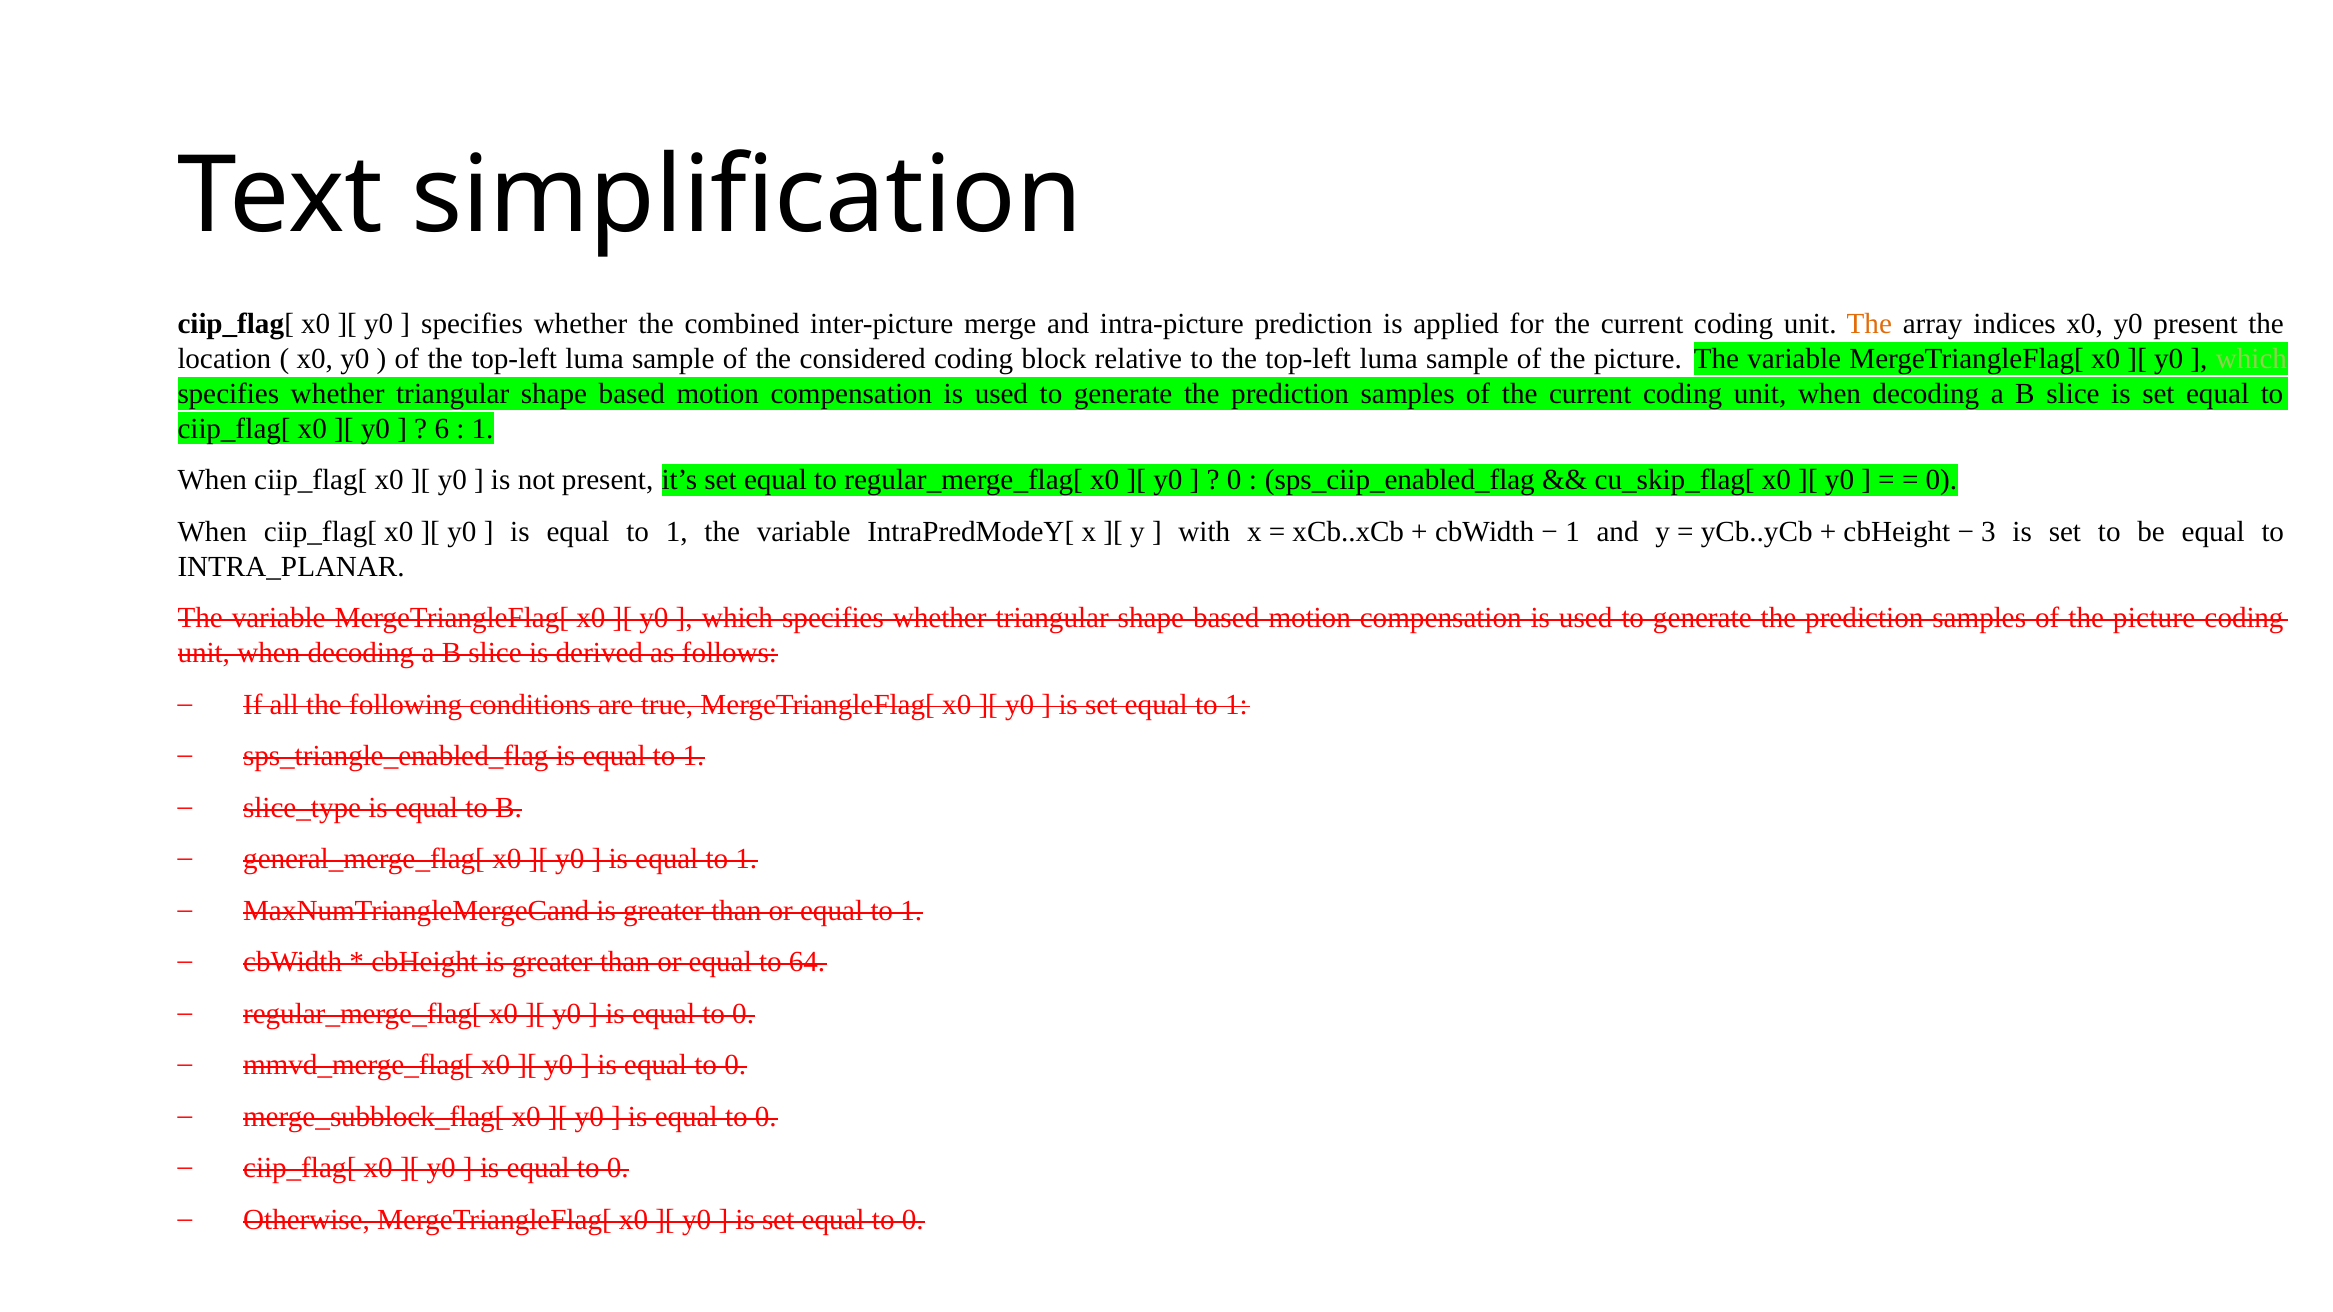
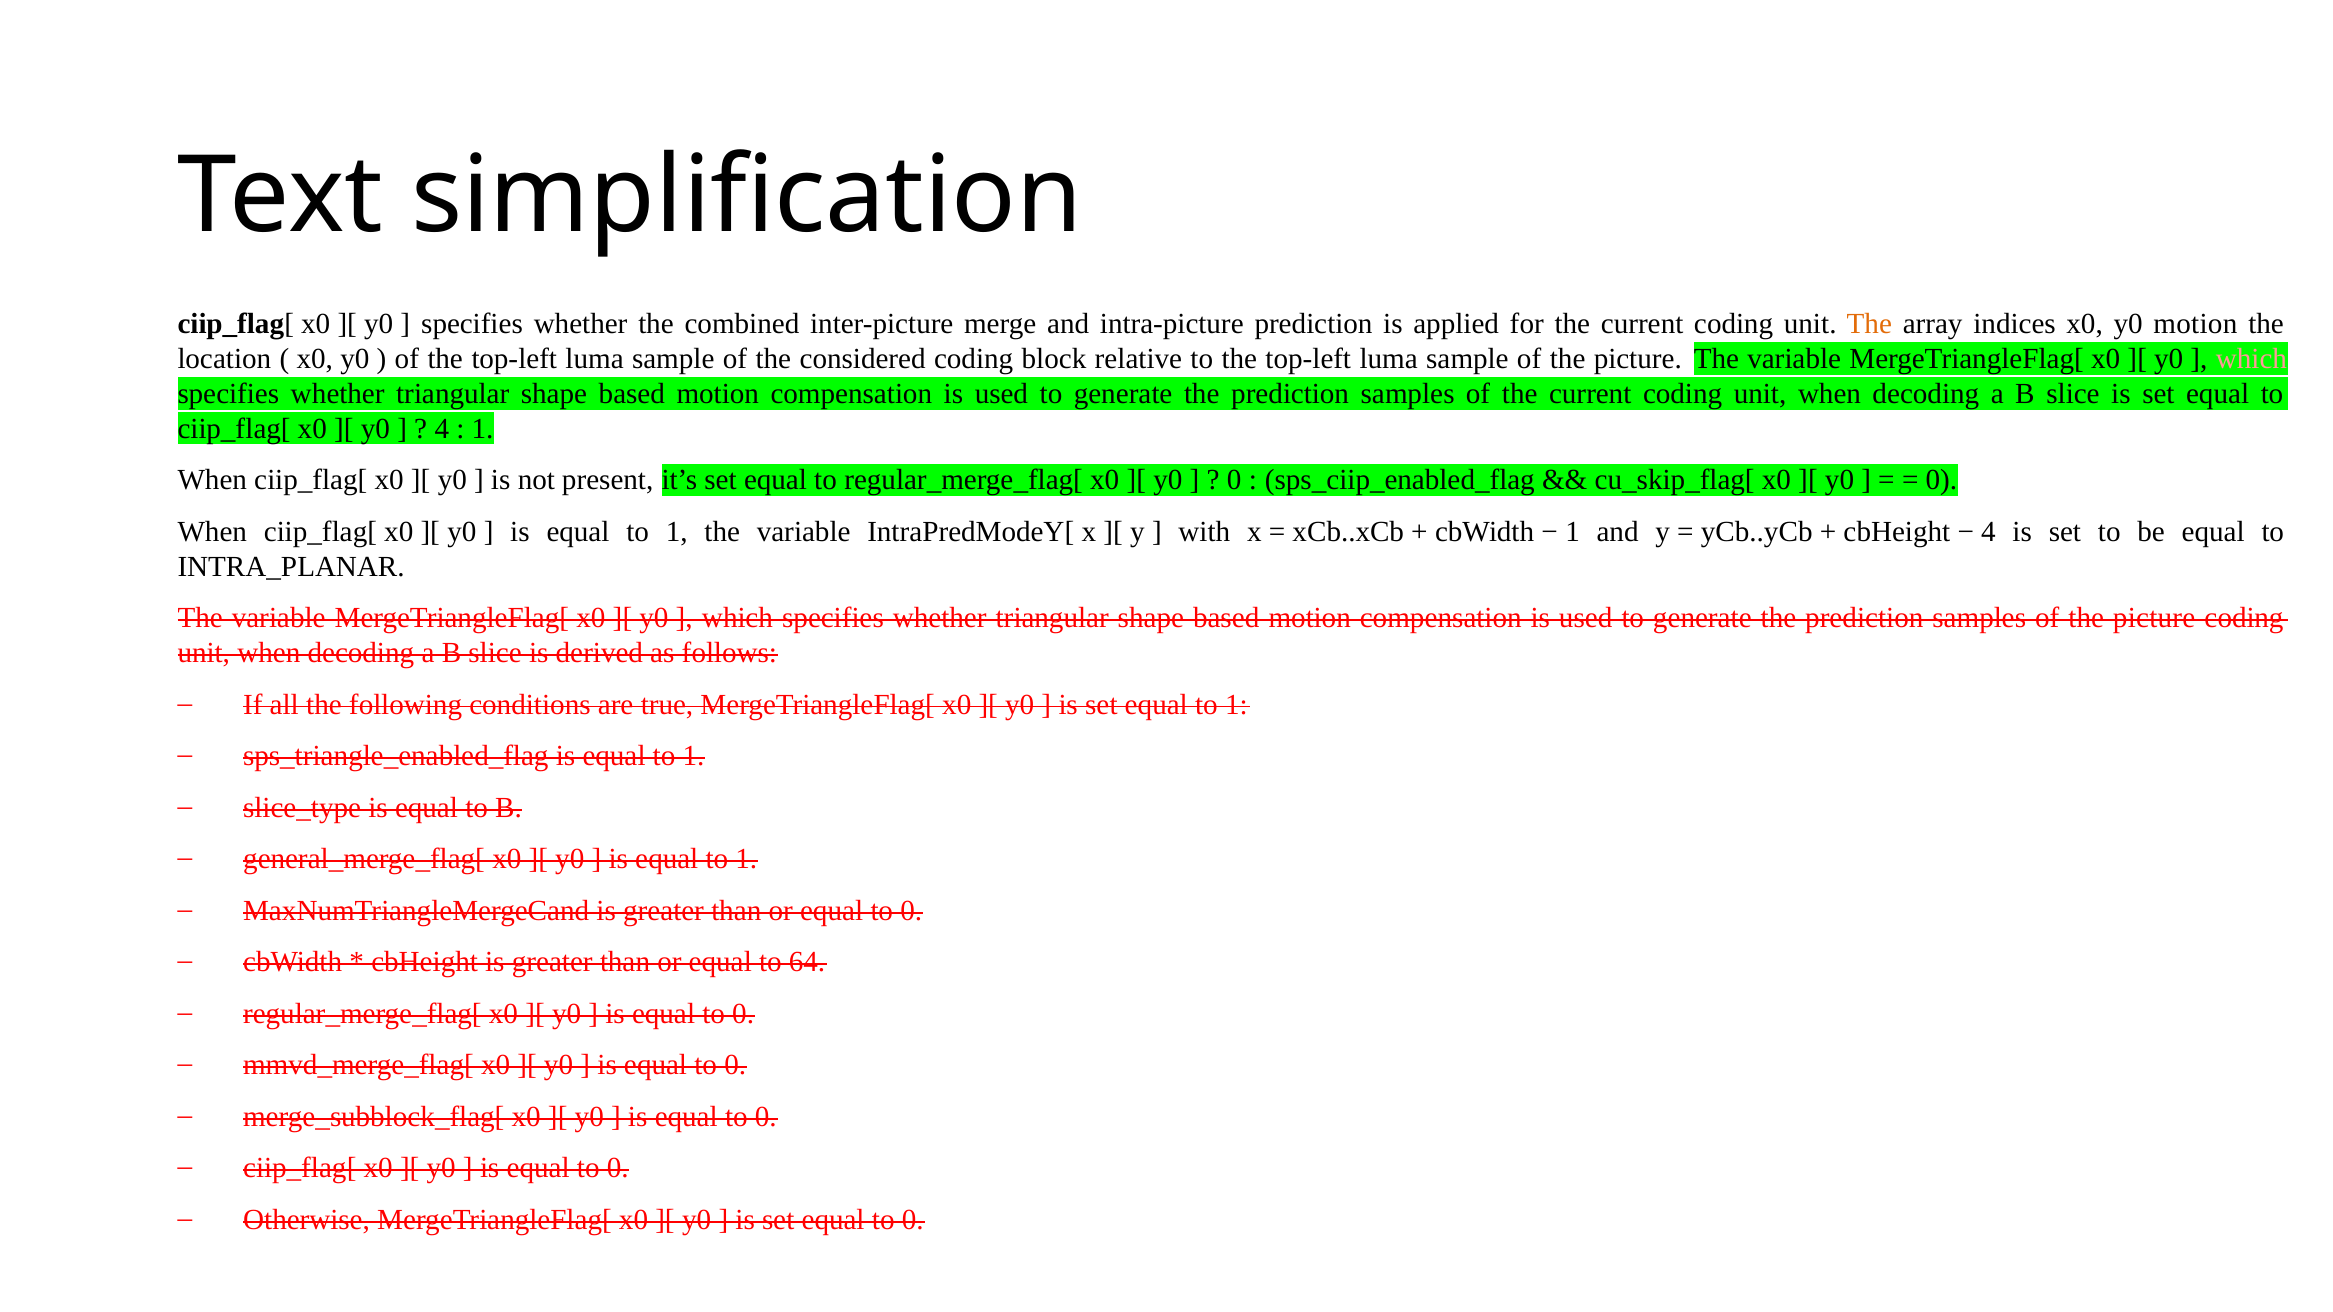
y0 present: present -> motion
which at (2251, 359) colour: light green -> pink
6 at (442, 429): 6 -> 4
3 at (1988, 532): 3 -> 4
or equal to 1: 1 -> 0
